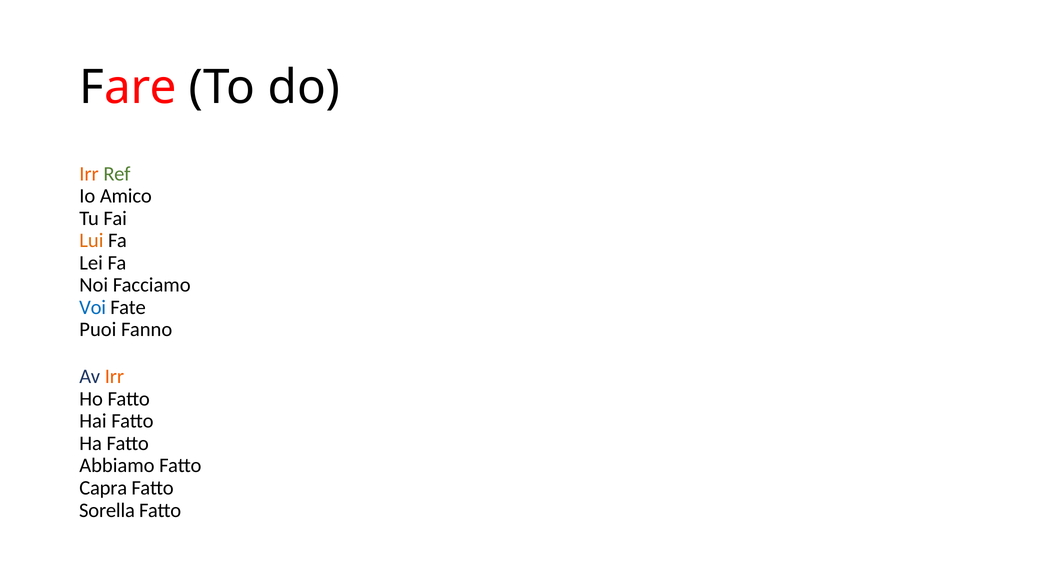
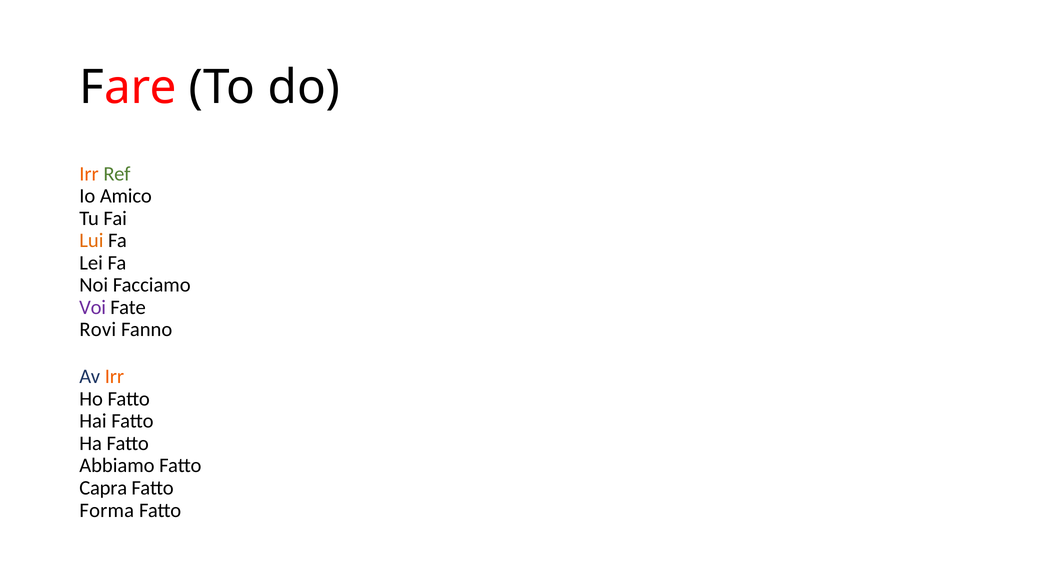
Voi colour: blue -> purple
Puoi: Puoi -> Rovi
Sorella: Sorella -> Forma
